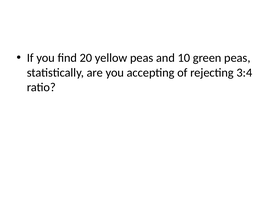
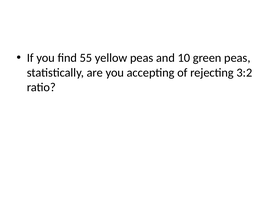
20: 20 -> 55
3:4: 3:4 -> 3:2
